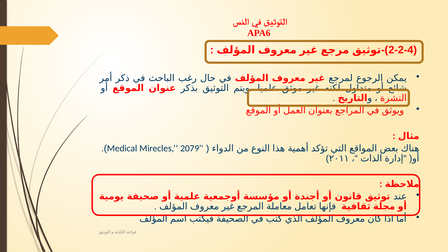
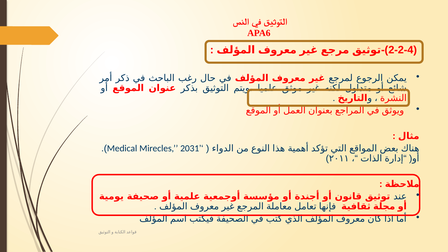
2079: 2079 -> 2031
